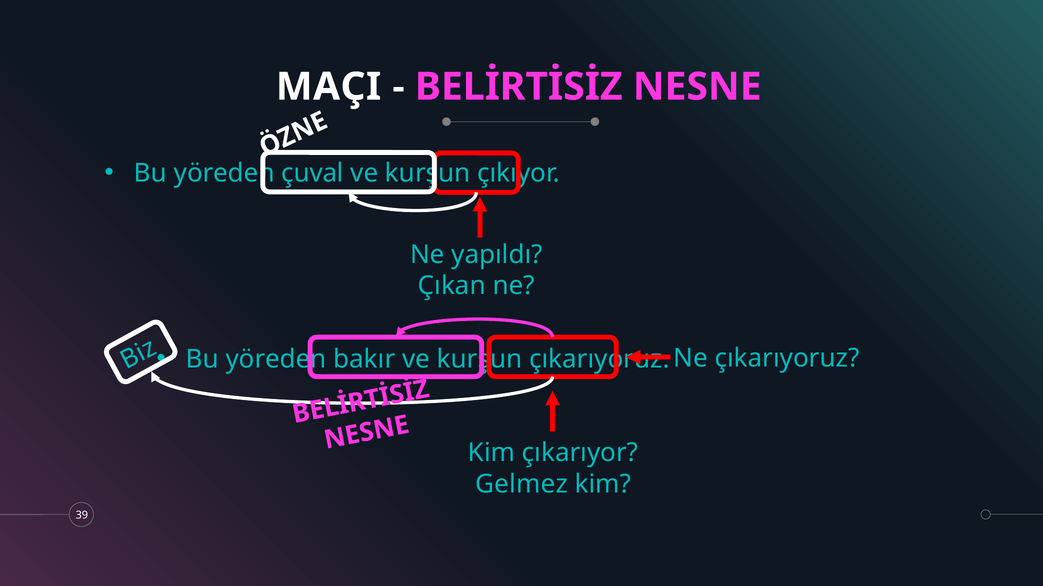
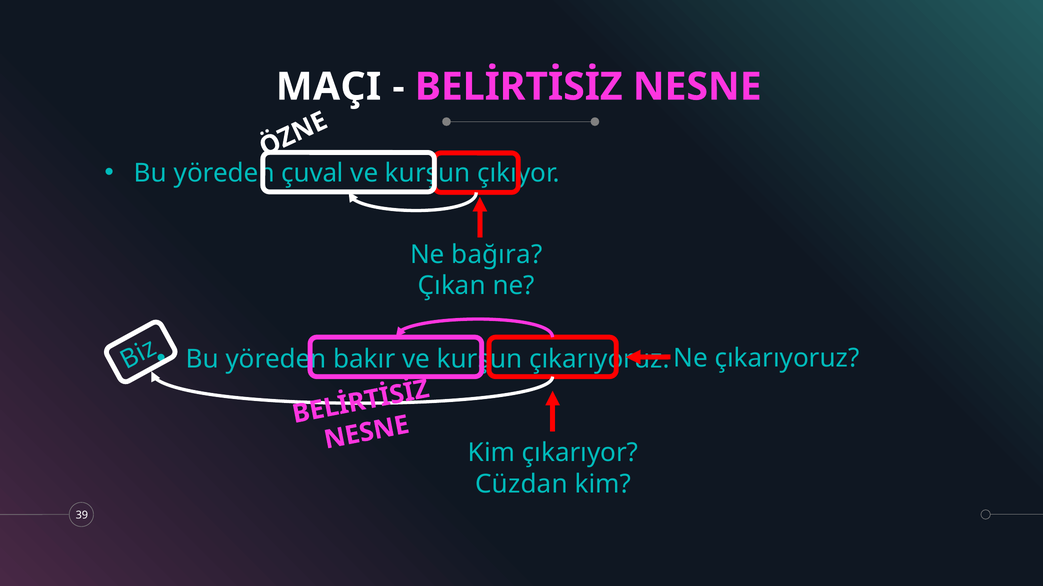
yapıldı: yapıldı -> bağıra
Gelmez: Gelmez -> Cüzdan
